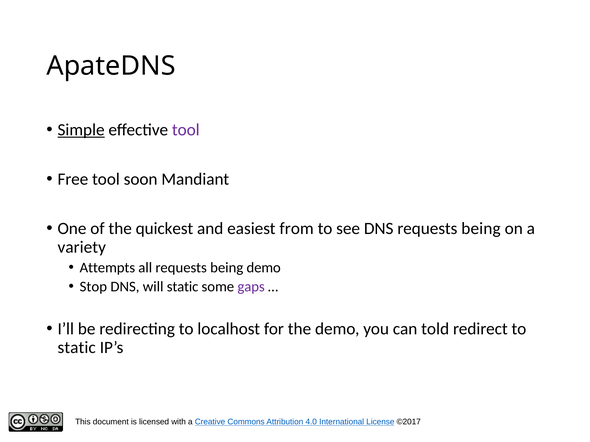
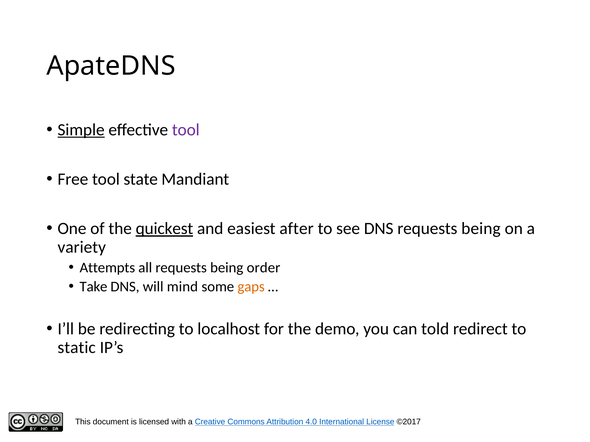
soon: soon -> state
quickest underline: none -> present
from: from -> after
being demo: demo -> order
Stop: Stop -> Take
will static: static -> mind
gaps colour: purple -> orange
